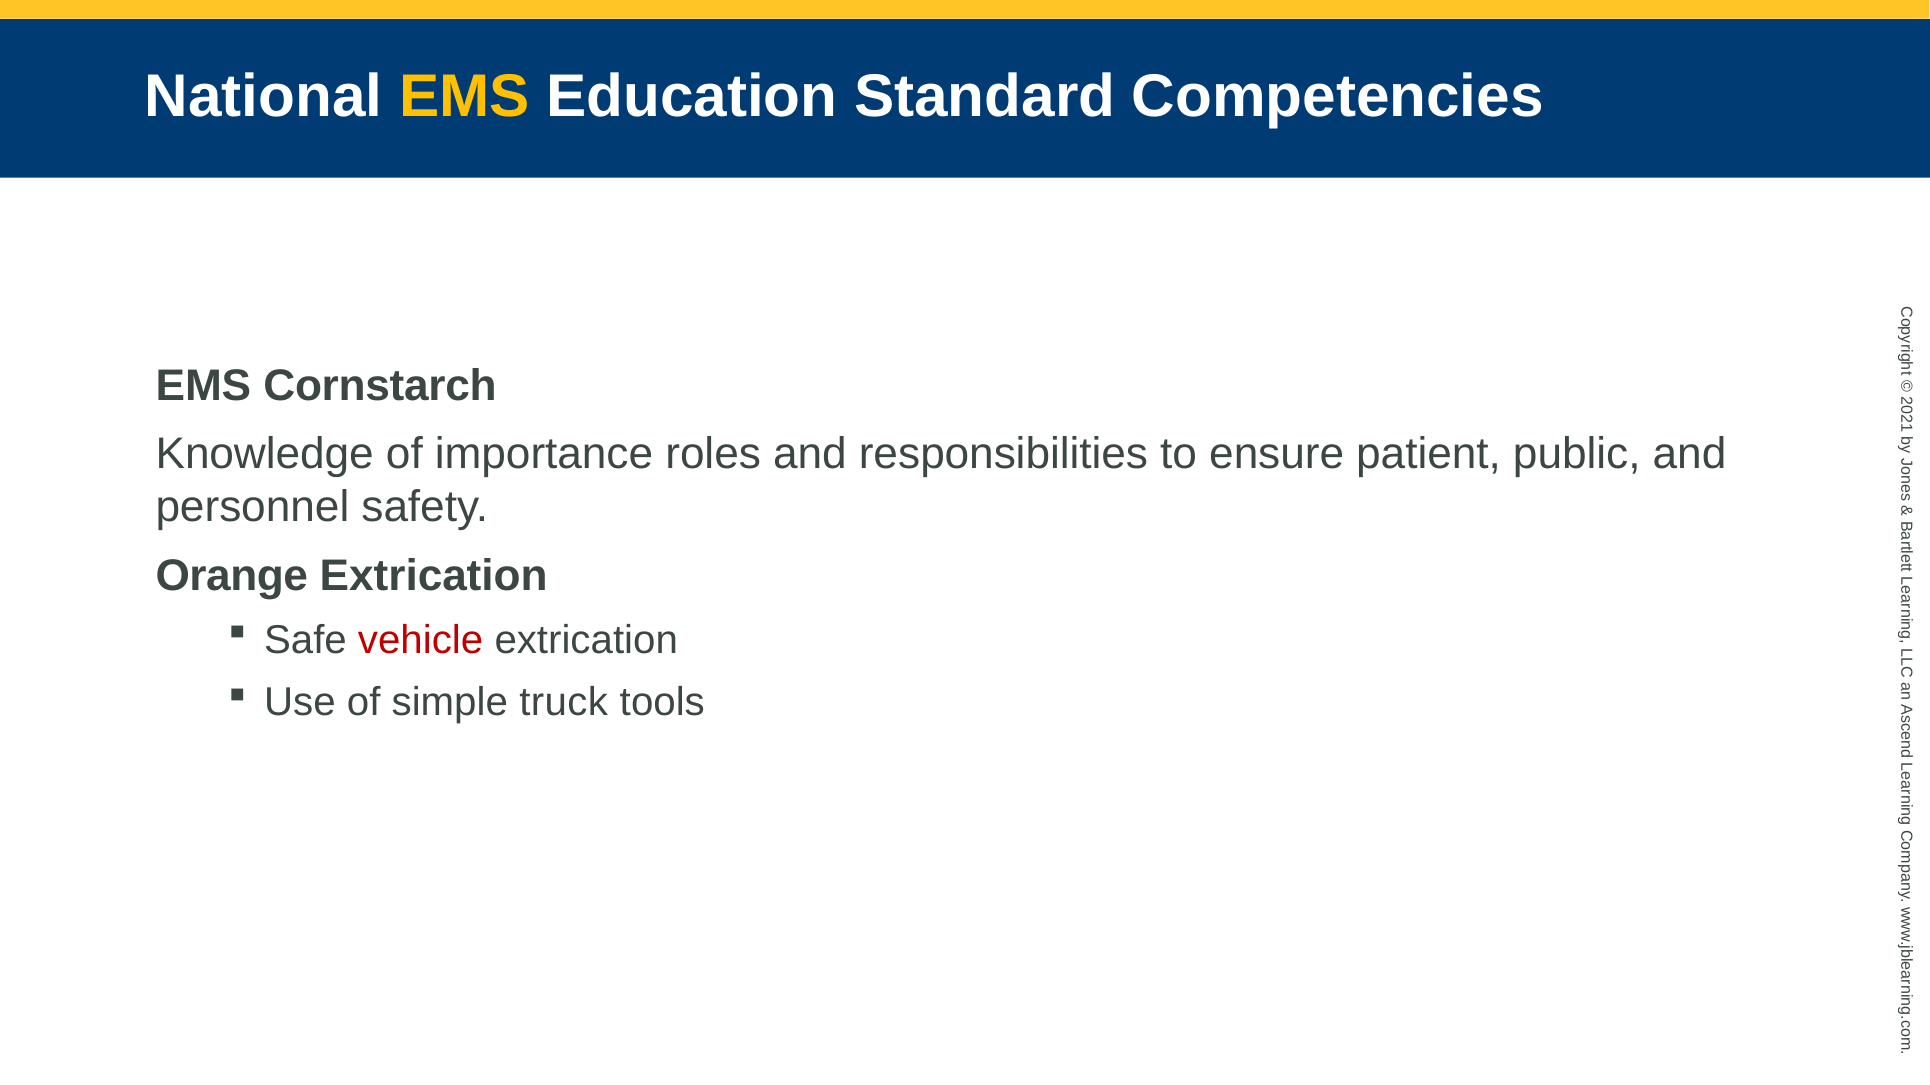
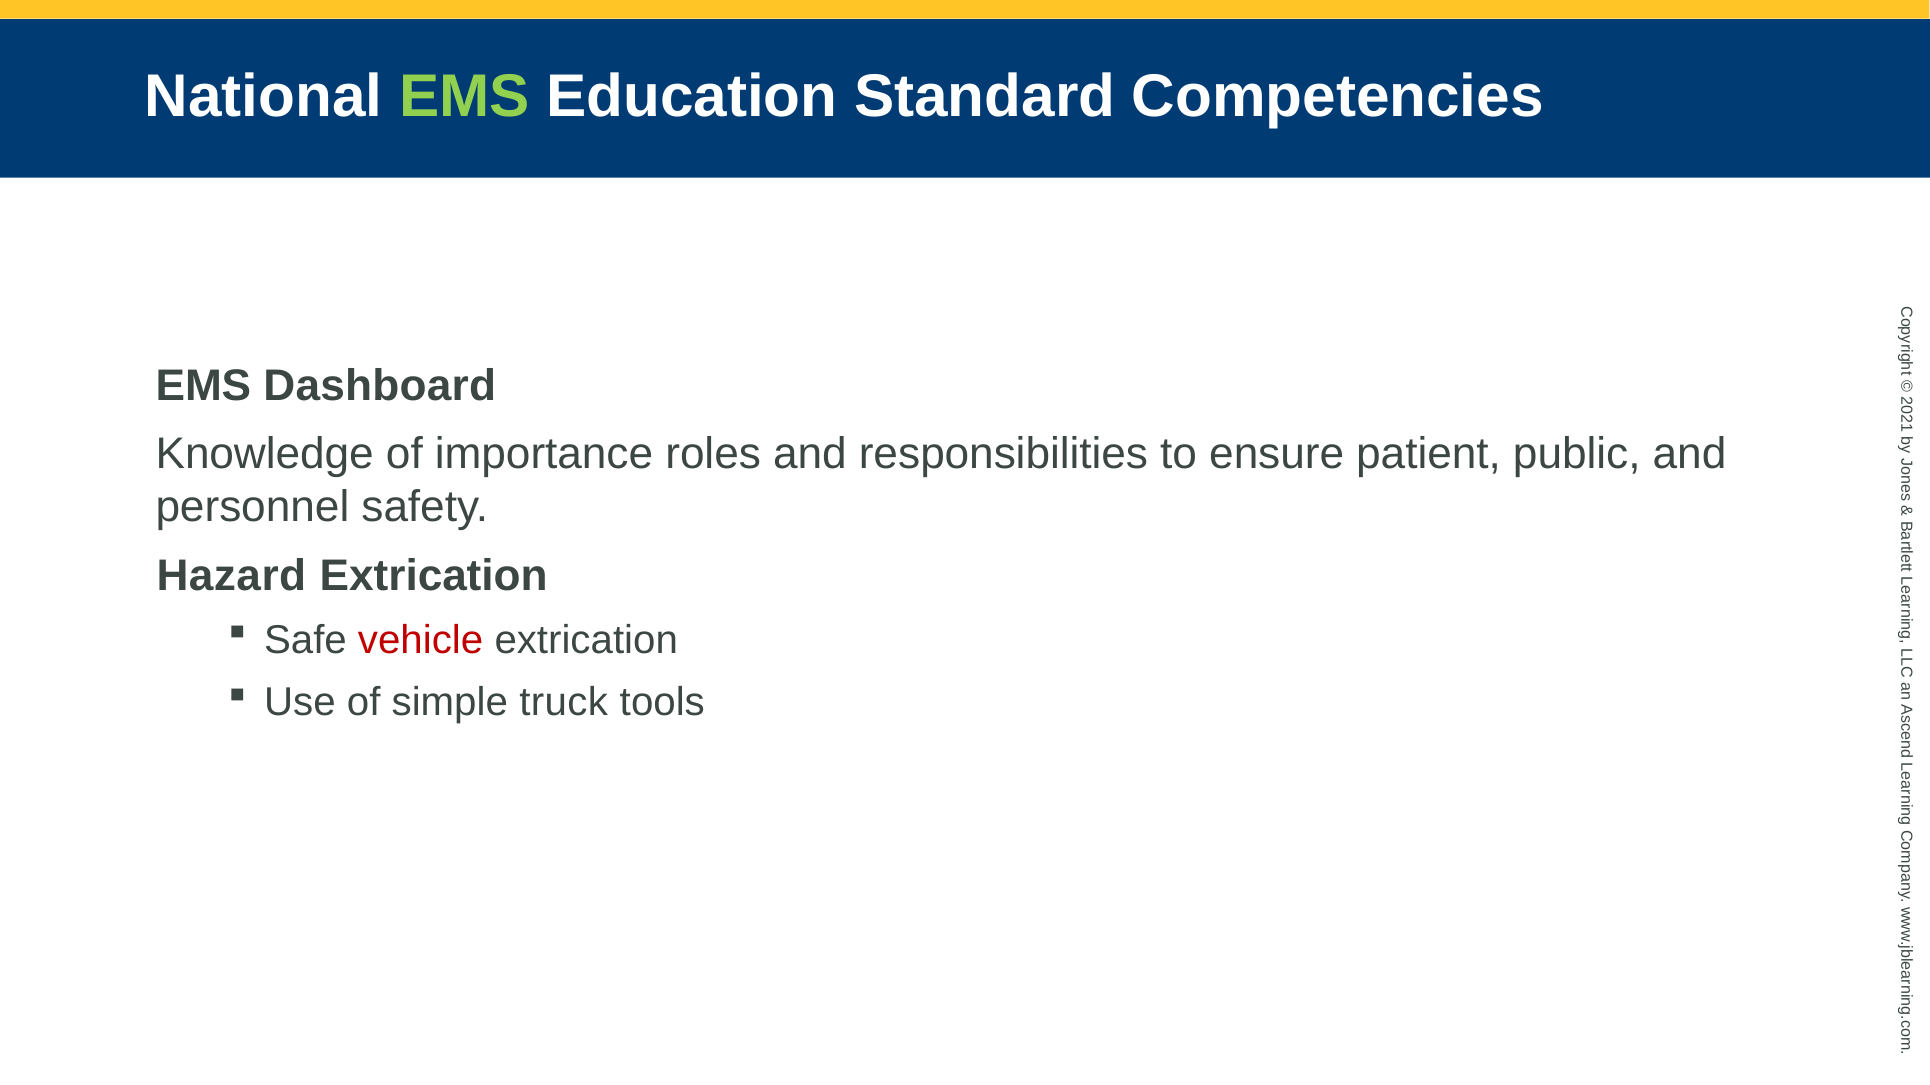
EMS at (464, 97) colour: yellow -> light green
Cornstarch: Cornstarch -> Dashboard
Orange: Orange -> Hazard
